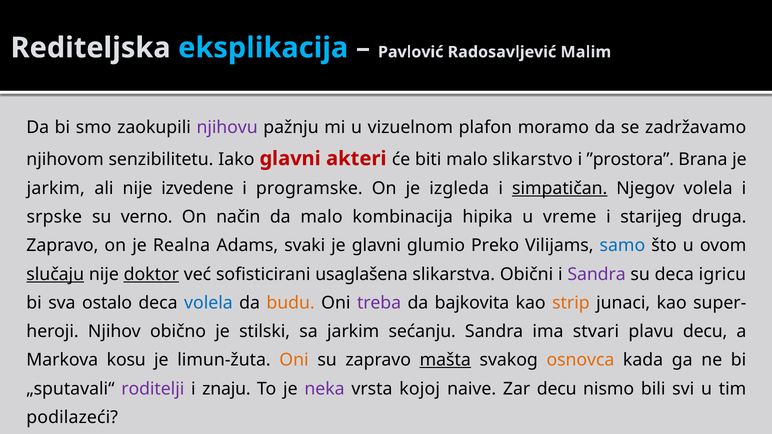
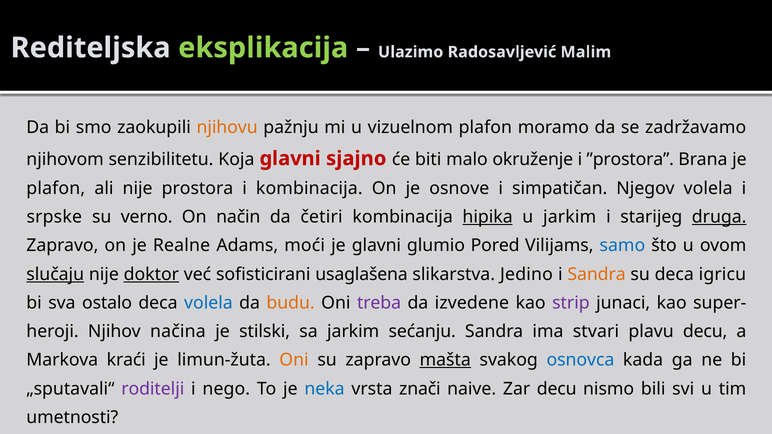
eksplikacija colour: light blue -> light green
Pavlović: Pavlović -> Ulazimo
njihovu colour: purple -> orange
Iako: Iako -> Koja
akteri: akteri -> sjajno
slikarstvo: slikarstvo -> okruženje
jarkim at (56, 189): jarkim -> plafon
izvedene: izvedene -> prostora
i programske: programske -> kombinacija
izgleda: izgleda -> osnove
simpatičan underline: present -> none
da malo: malo -> četiri
hipika underline: none -> present
u vreme: vreme -> jarkim
druga underline: none -> present
Realna: Realna -> Realne
svaki: svaki -> moći
Preko: Preko -> Pored
Obični: Obični -> Jedino
Sandra at (597, 274) colour: purple -> orange
bajkovita: bajkovita -> izvedene
strip colour: orange -> purple
obično: obično -> načina
kosu: kosu -> kraći
osnovca colour: orange -> blue
znaju: znaju -> nego
neka colour: purple -> blue
kojoj: kojoj -> znači
podilazeći: podilazeći -> umetnosti
